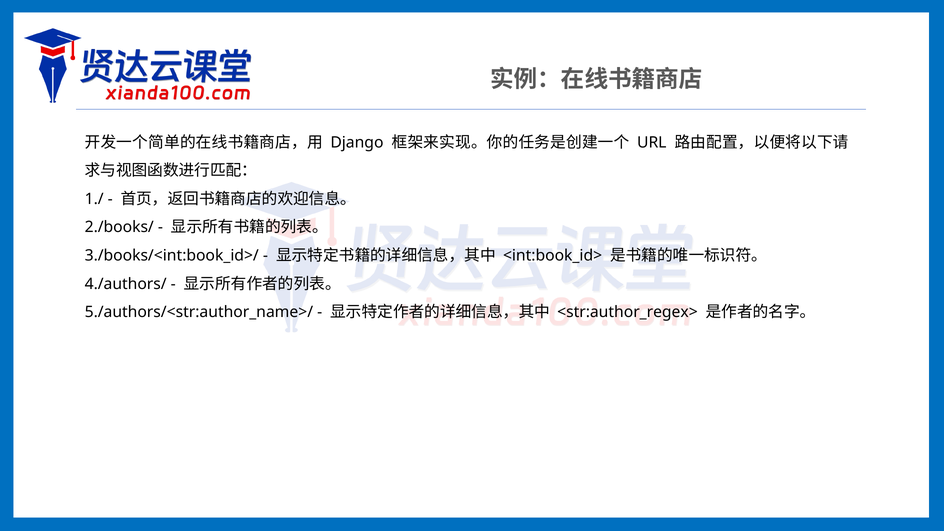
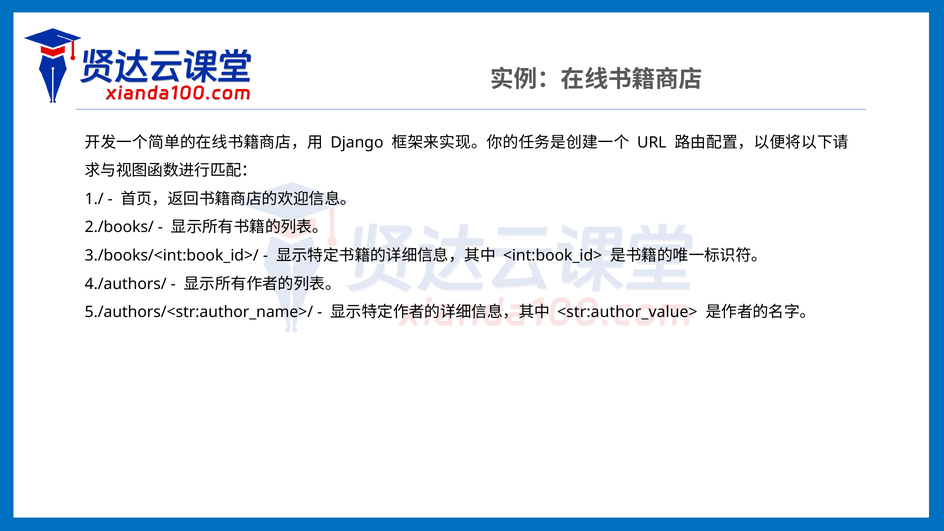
<str:author_regex>: <str:author_regex> -> <str:author_value>
